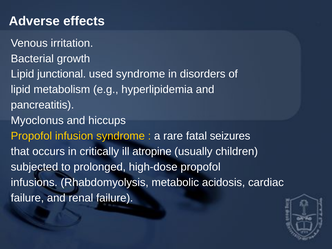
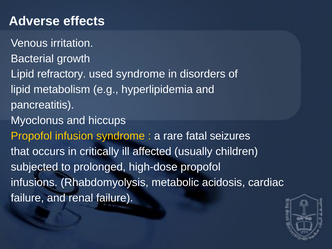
junctional: junctional -> refractory
atropine: atropine -> affected
